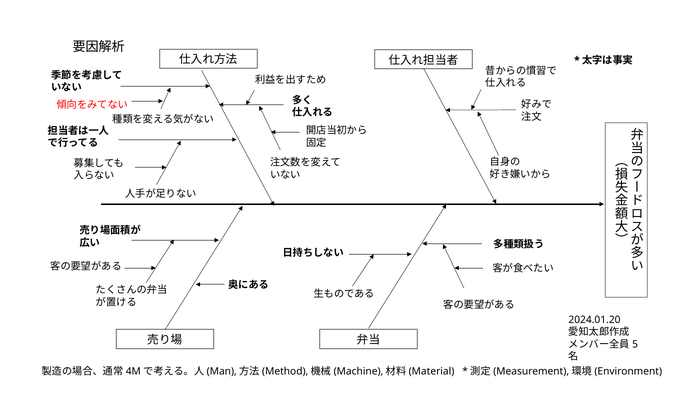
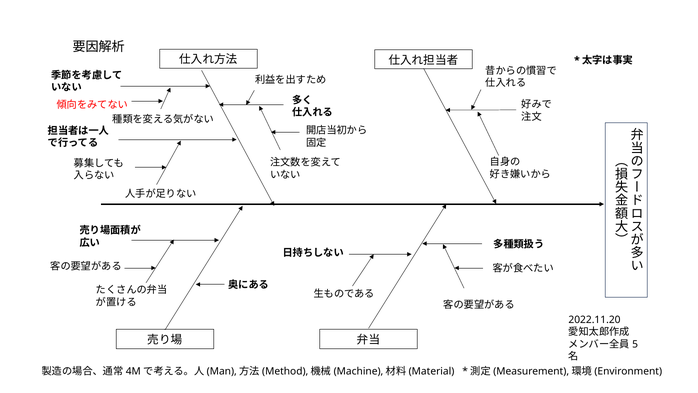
2024.01.20: 2024.01.20 -> 2022.11.20
